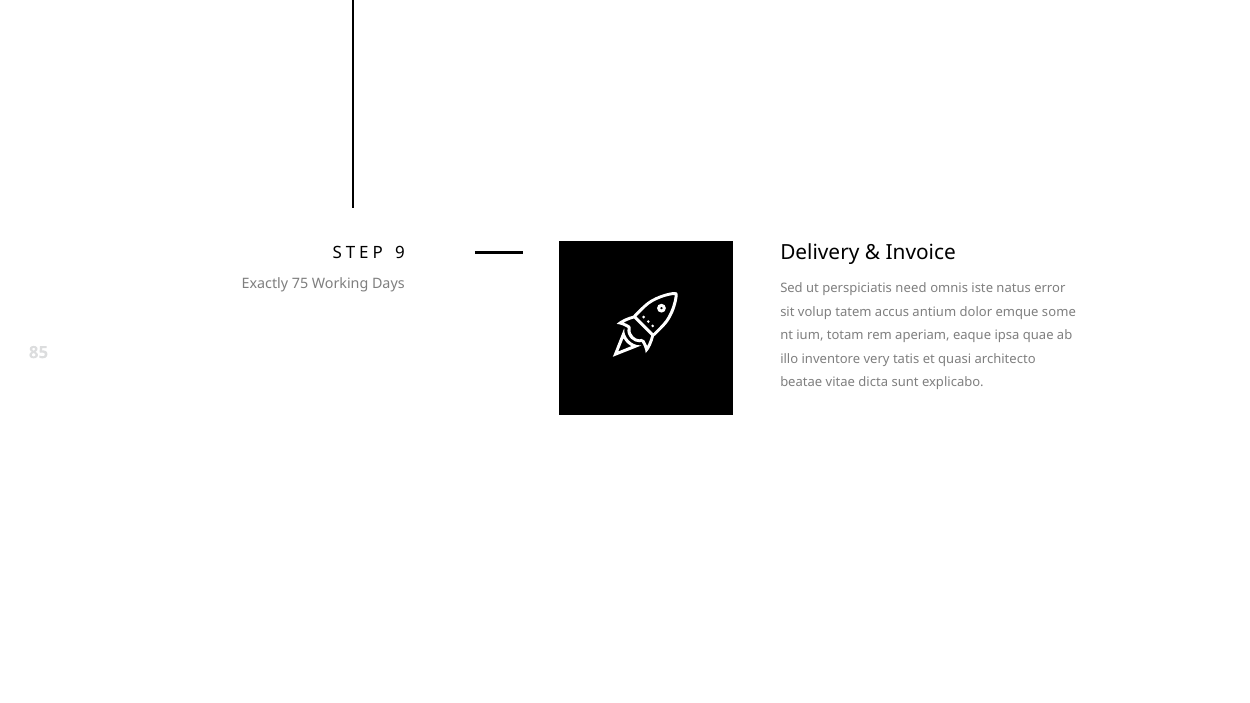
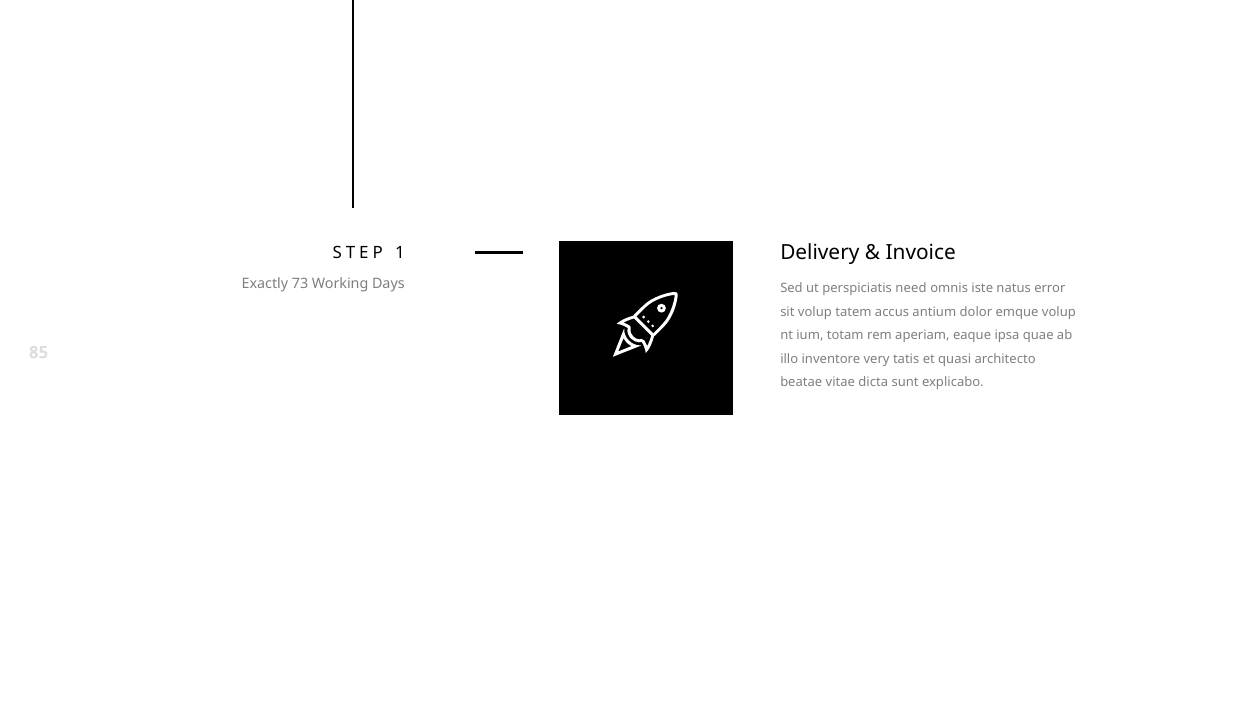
9: 9 -> 1
75: 75 -> 73
emque some: some -> volup
